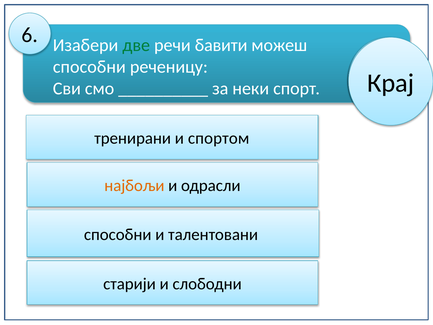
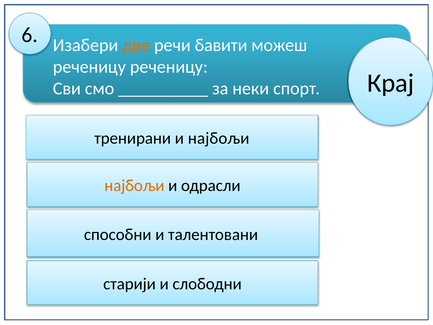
две colour: green -> orange
способни at (89, 67): способни -> реченицу
и спортом: спортом -> најбољи
